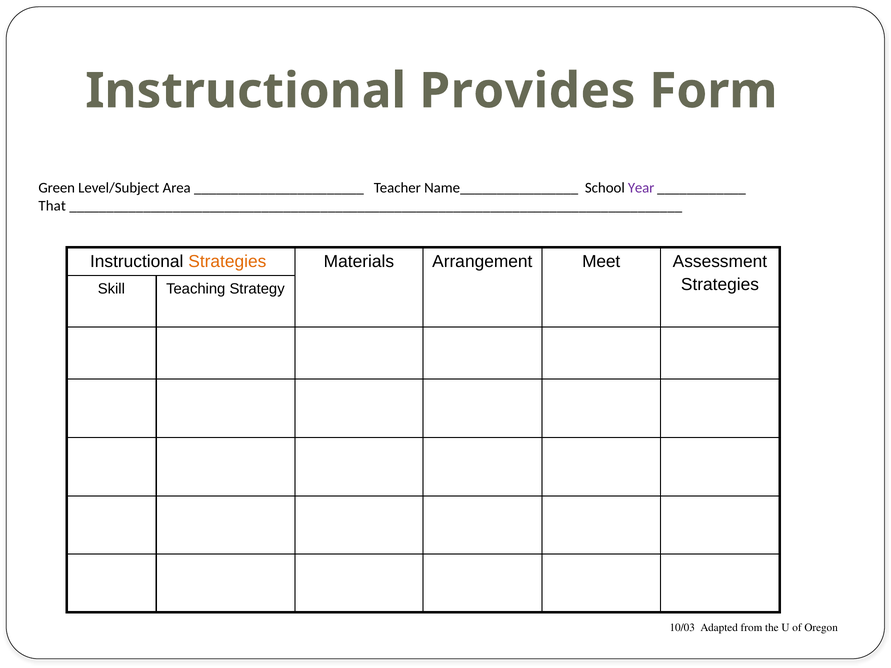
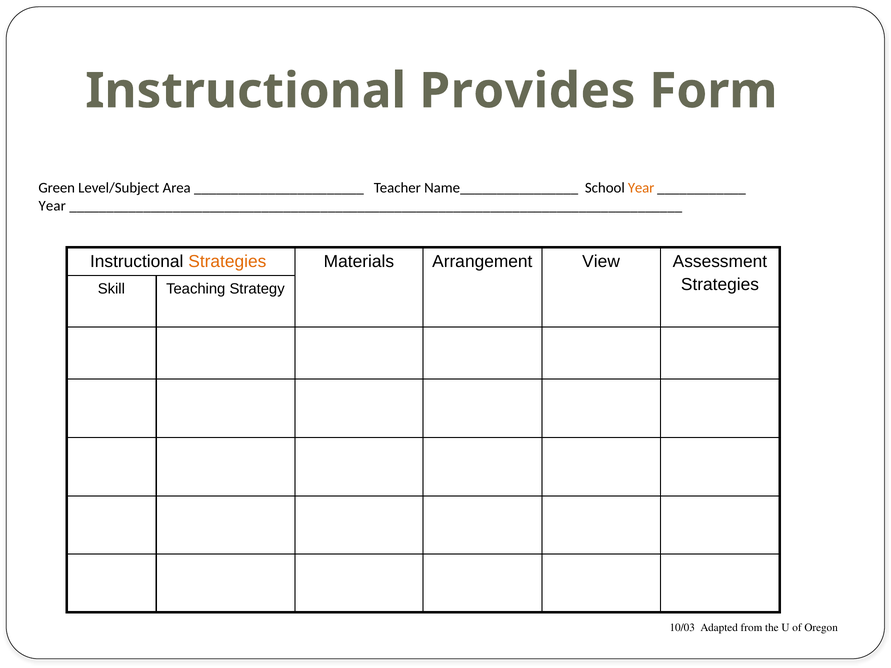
Year at (641, 188) colour: purple -> orange
That at (52, 206): That -> Year
Meet: Meet -> View
